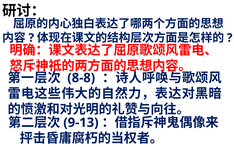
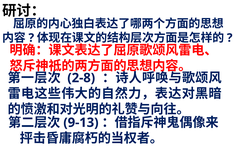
8-8: 8-8 -> 2-8
